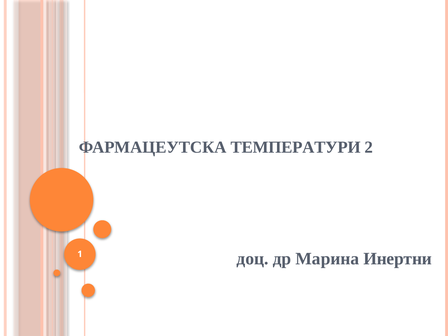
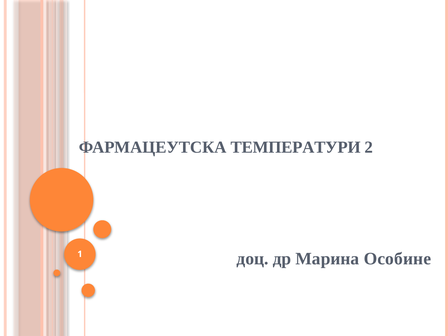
Инертни: Инертни -> Особине
